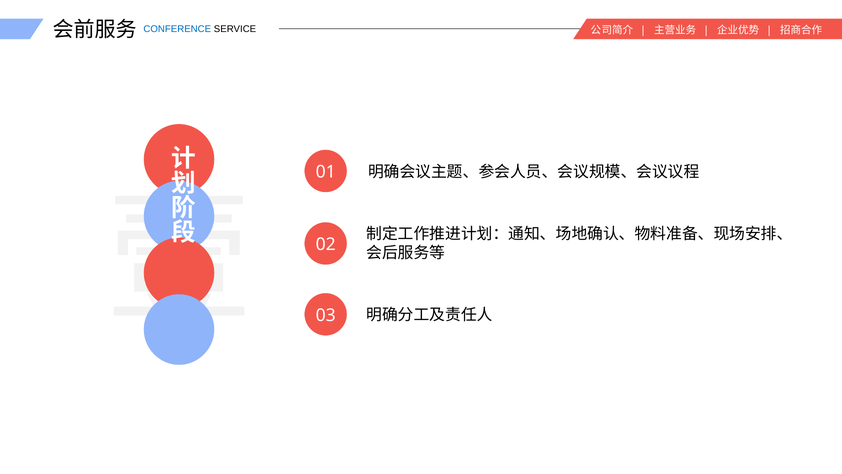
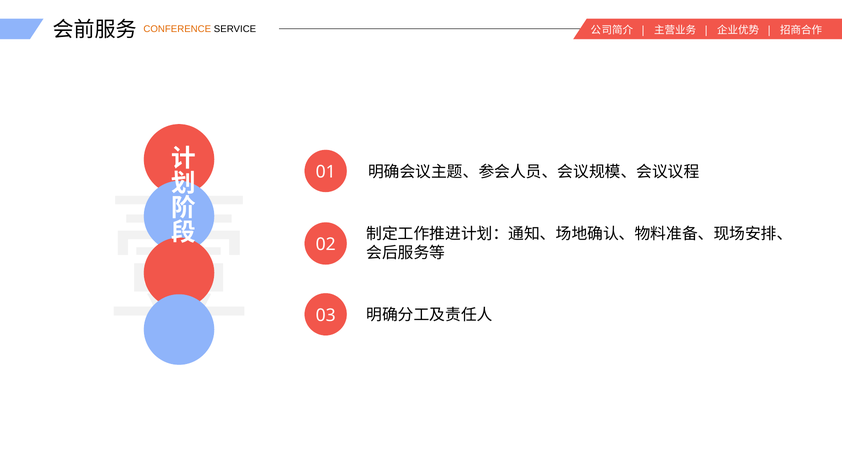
CONFERENCE colour: blue -> orange
